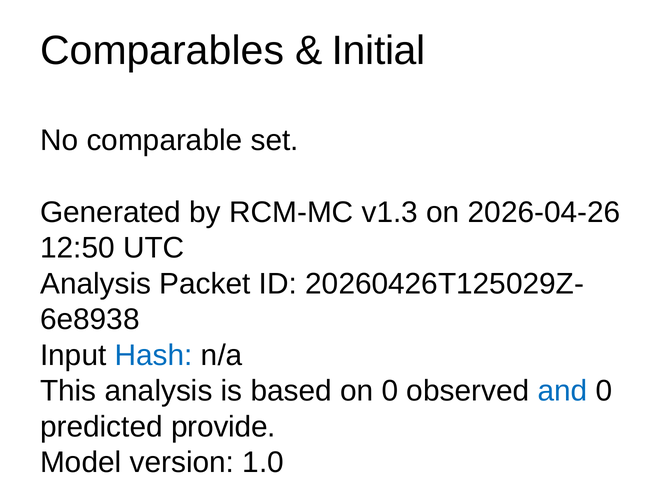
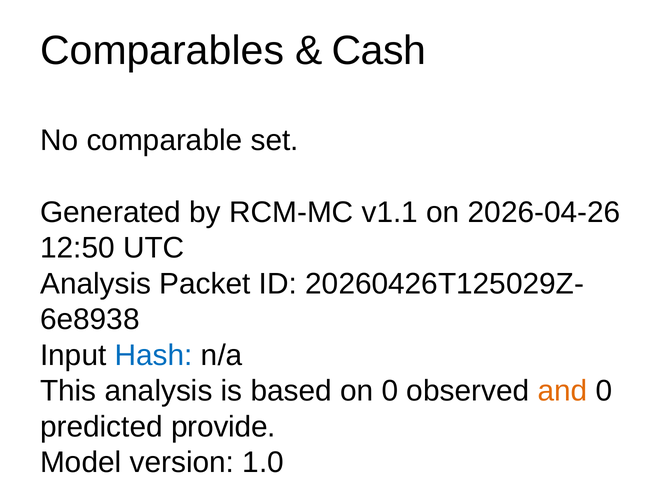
Initial: Initial -> Cash
v1.3: v1.3 -> v1.1
and colour: blue -> orange
